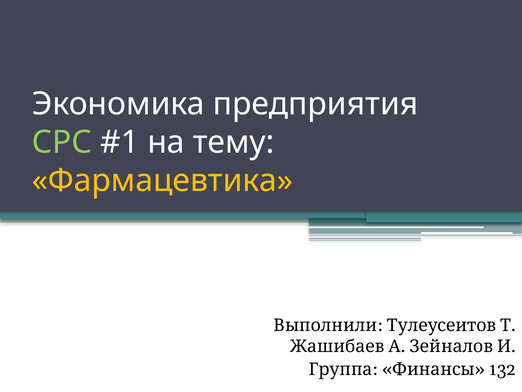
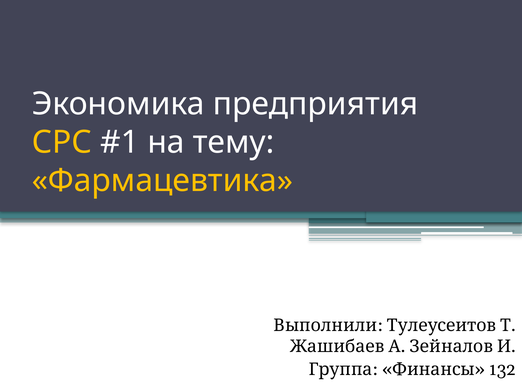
СРС colour: light green -> yellow
